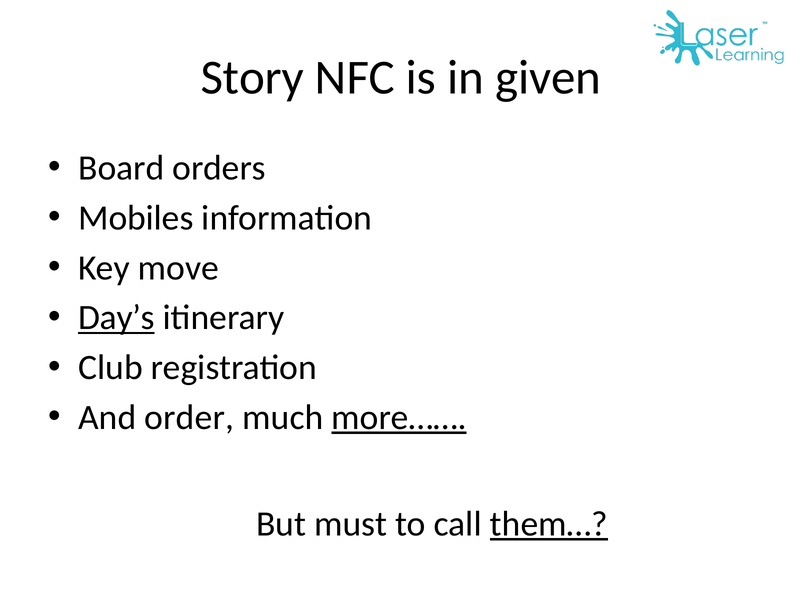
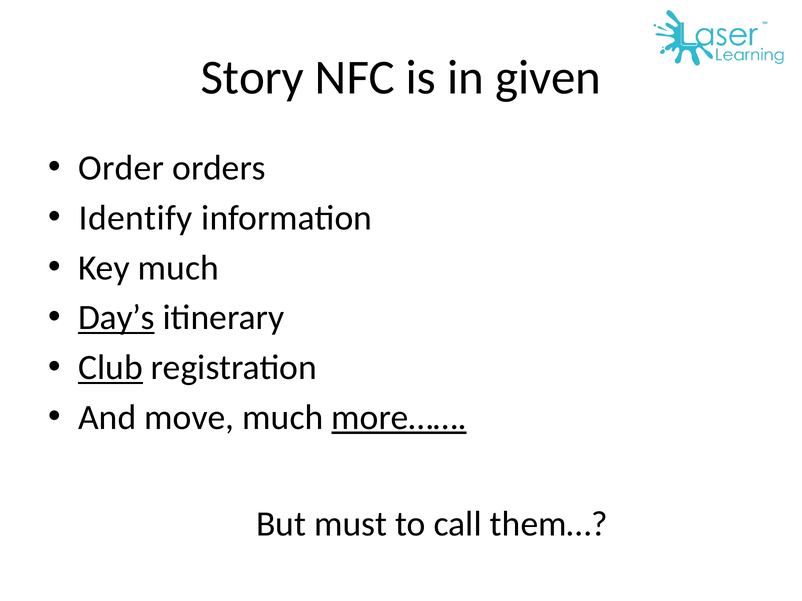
Board: Board -> Order
Mobiles: Mobiles -> Identify
Key move: move -> much
Club underline: none -> present
order: order -> move
them… underline: present -> none
